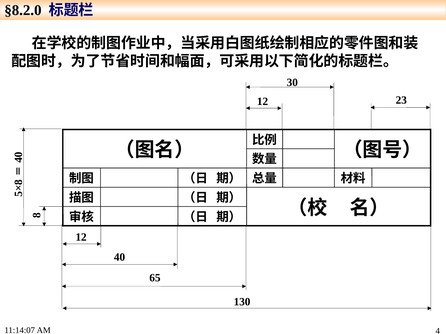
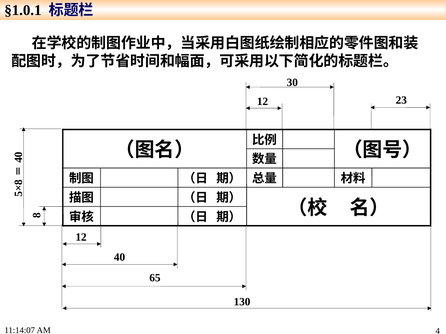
§8.2.0: §8.2.0 -> §1.0.1
